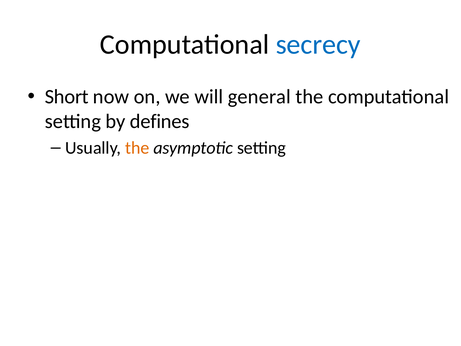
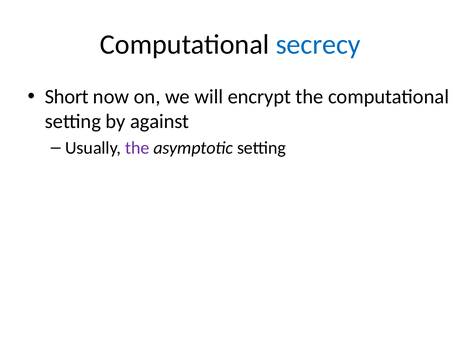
general: general -> encrypt
defines: defines -> against
the at (137, 148) colour: orange -> purple
